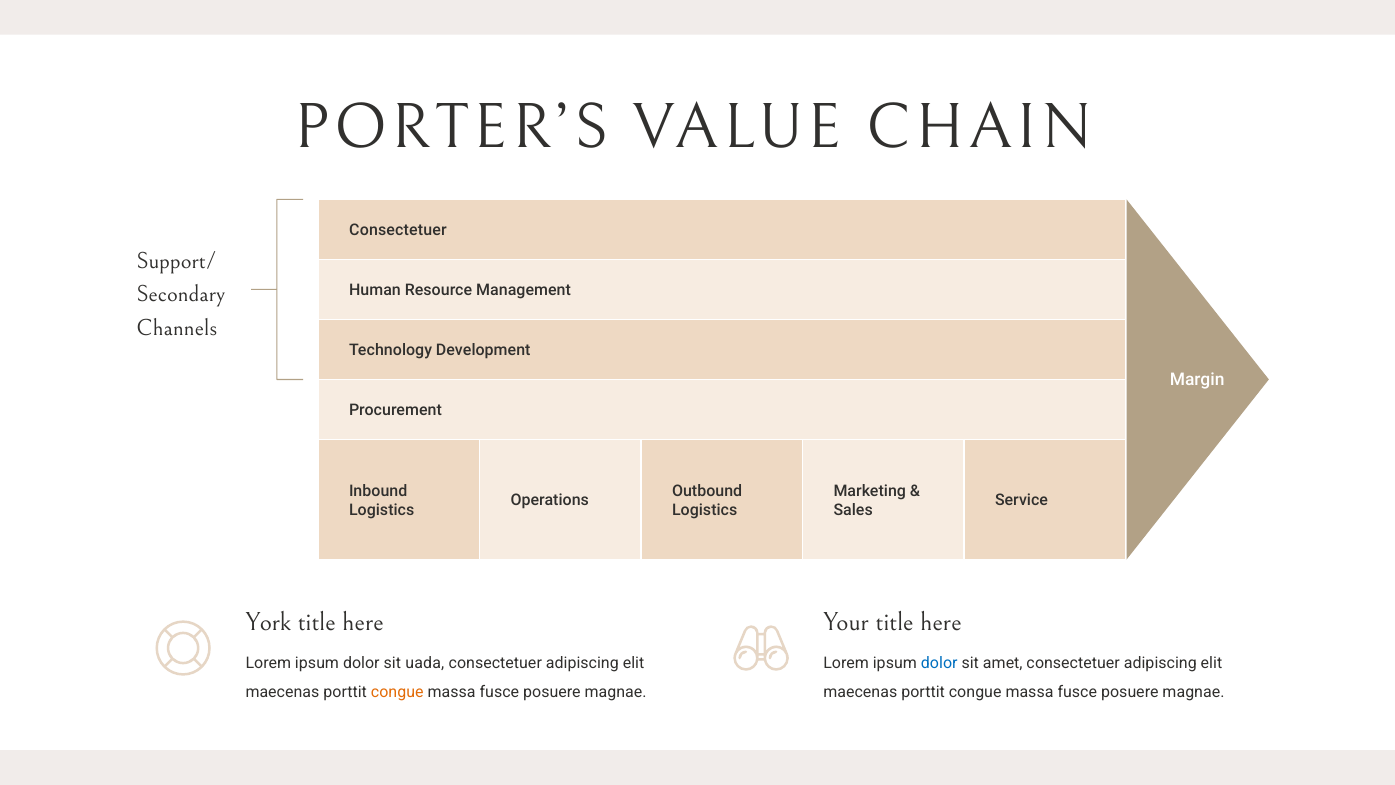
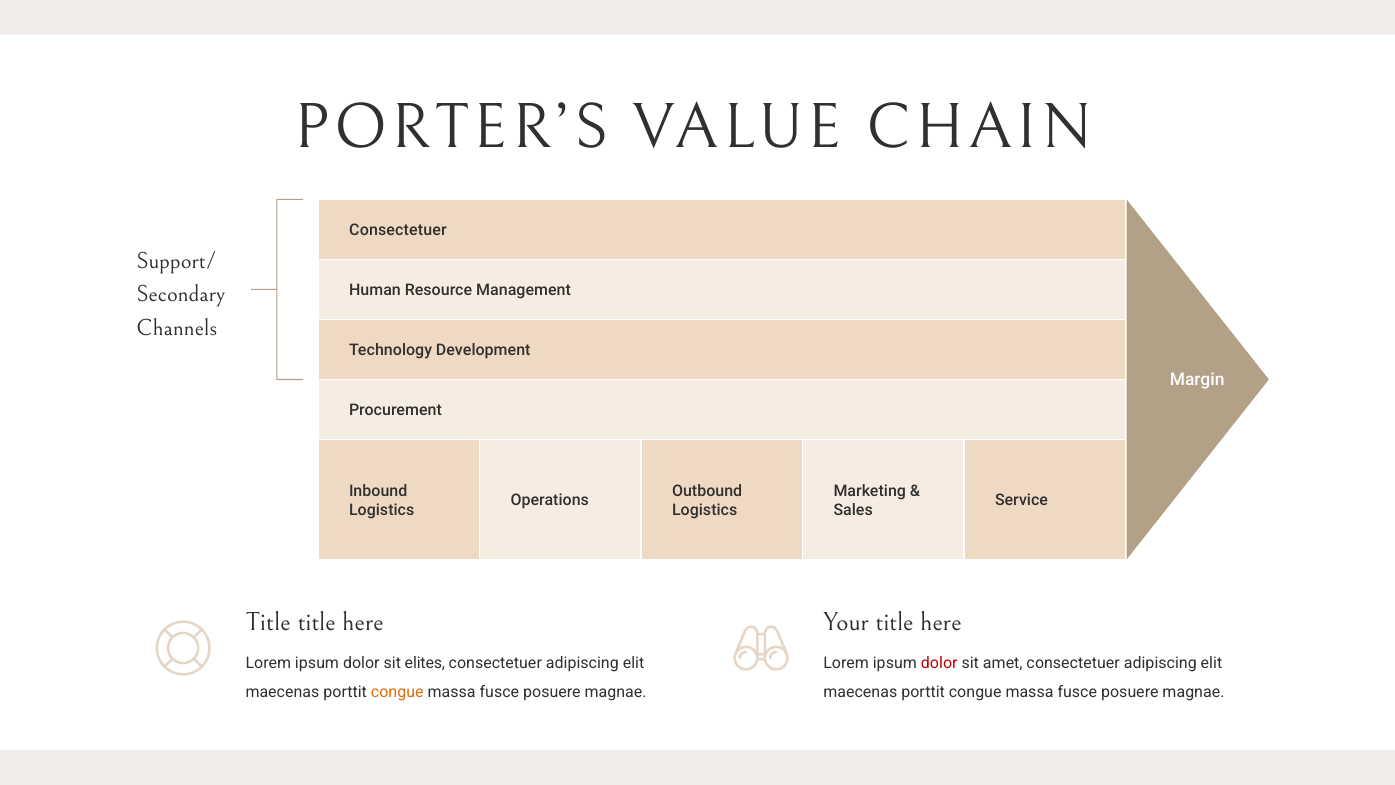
York at (268, 622): York -> Title
dolor at (939, 663) colour: blue -> red
uada: uada -> elites
